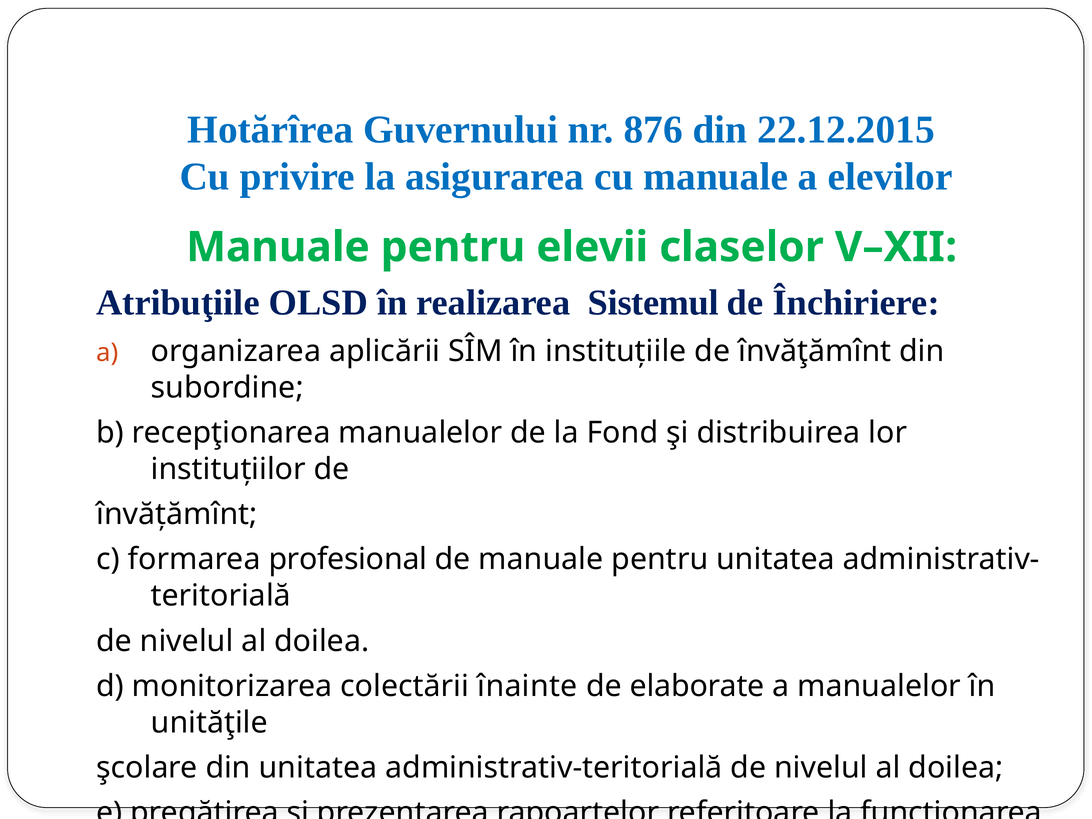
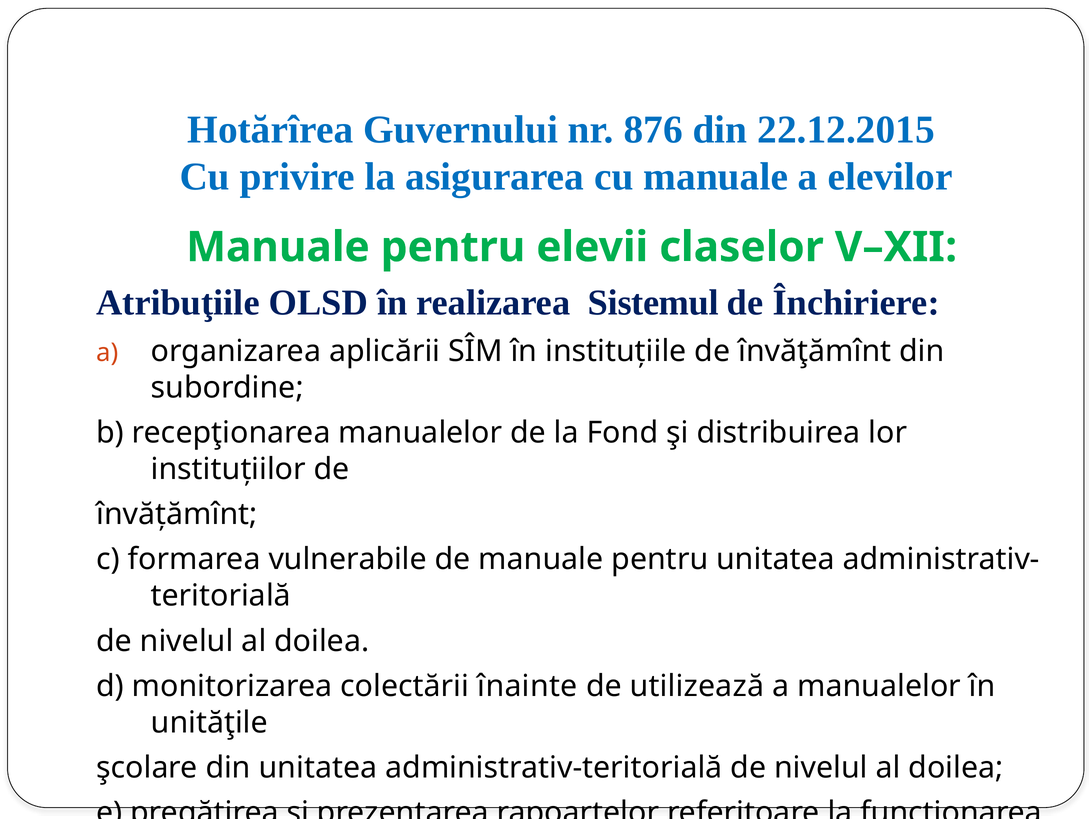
profesional: profesional -> vulnerabile
elaborate: elaborate -> utilizează
